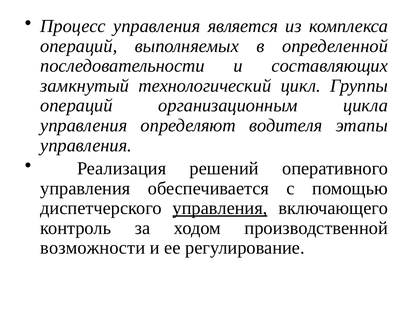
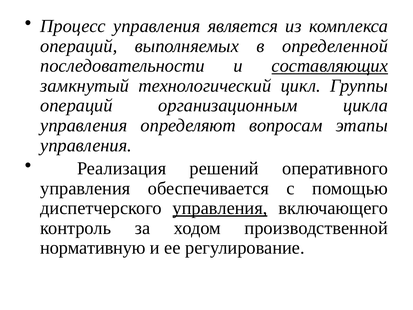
составляющих underline: none -> present
водителя: водителя -> вопросам
возможности: возможности -> нормативную
